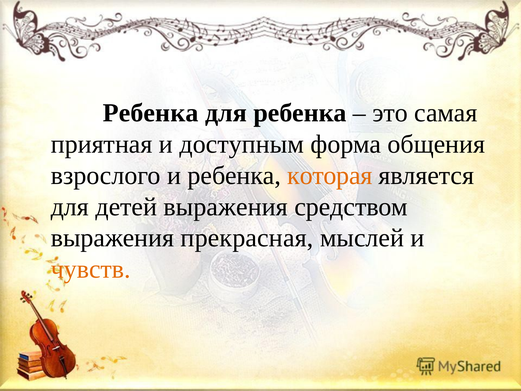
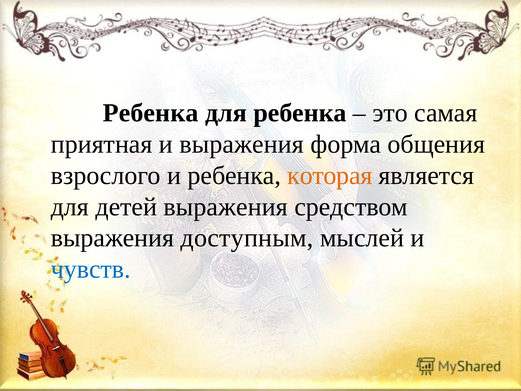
и доступным: доступным -> выражения
прекрасная: прекрасная -> доступным
чувств colour: orange -> blue
